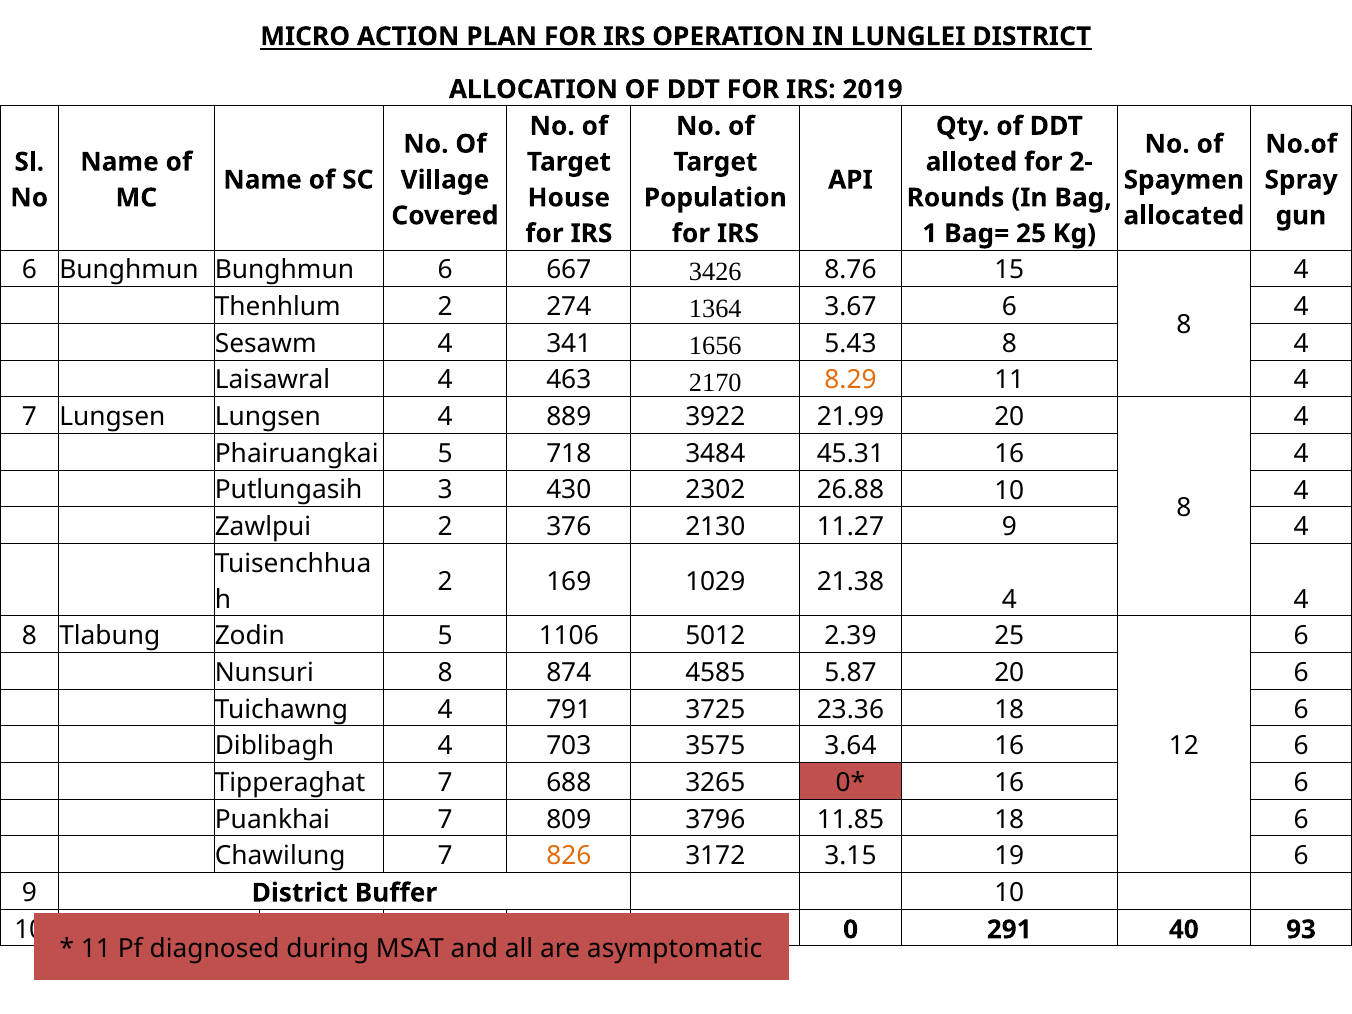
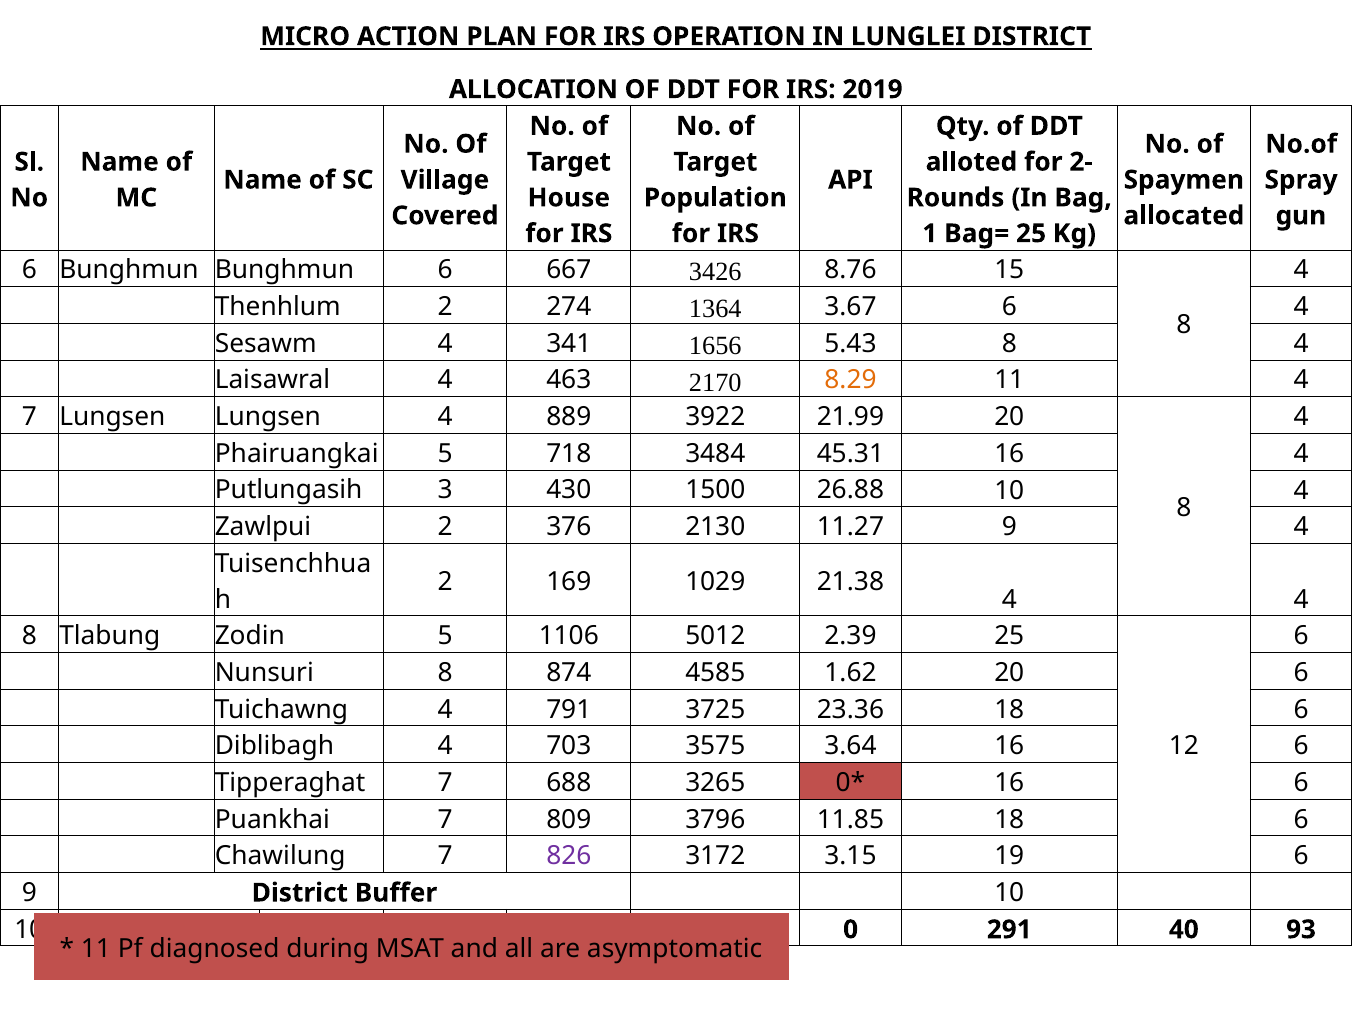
2302: 2302 -> 1500
5.87: 5.87 -> 1.62
826 colour: orange -> purple
